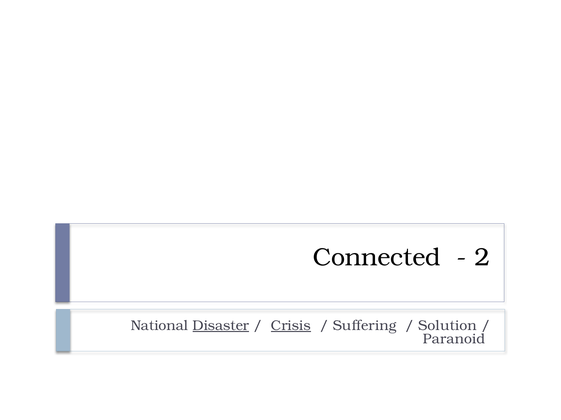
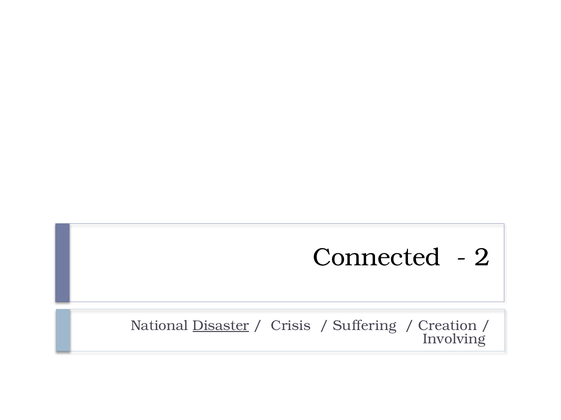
Crisis underline: present -> none
Solution: Solution -> Creation
Paranoid: Paranoid -> Involving
